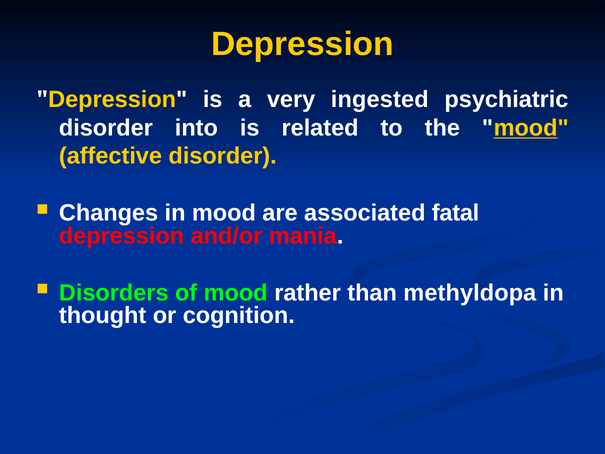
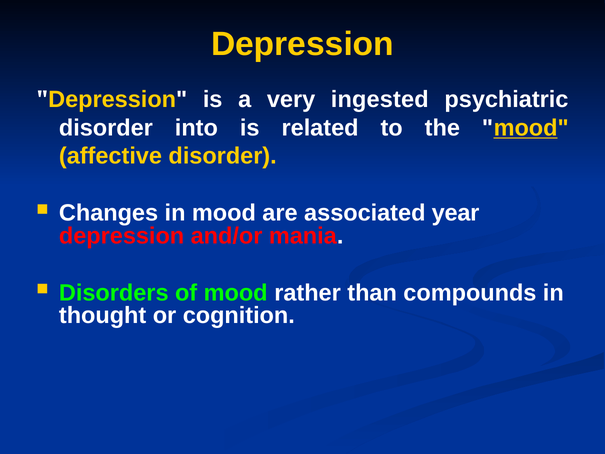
fatal: fatal -> year
methyldopa: methyldopa -> compounds
